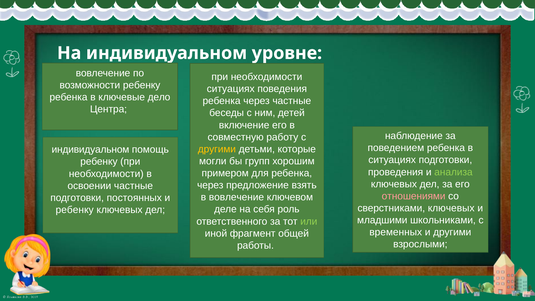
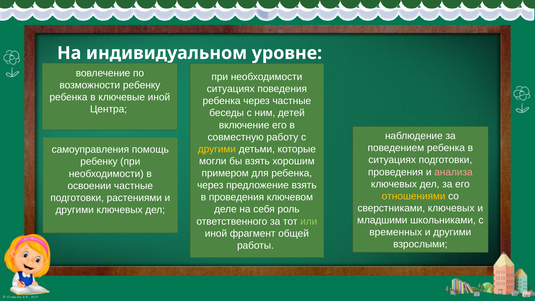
ключевые дело: дело -> иной
индивидуальном at (90, 150): индивидуальном -> самоуправления
бы групп: групп -> взять
анализа colour: light green -> pink
отношениями colour: pink -> yellow
в вовлечение: вовлечение -> проведения
постоянных: постоянных -> растениями
ребенку at (75, 210): ребенку -> другими
